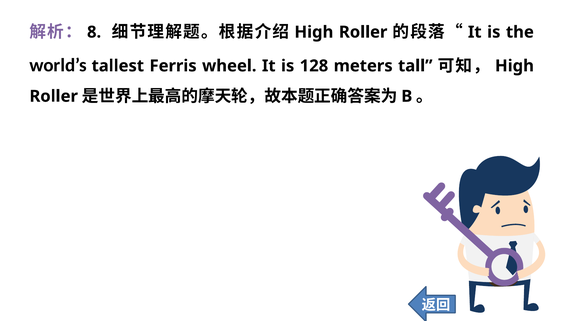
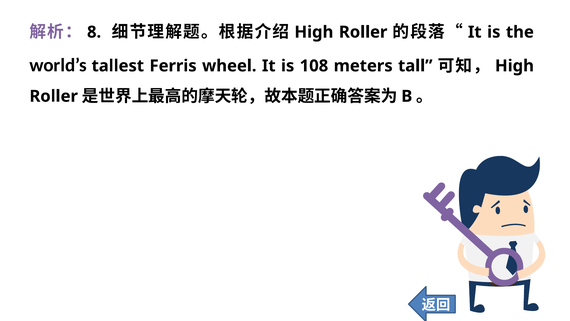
128: 128 -> 108
